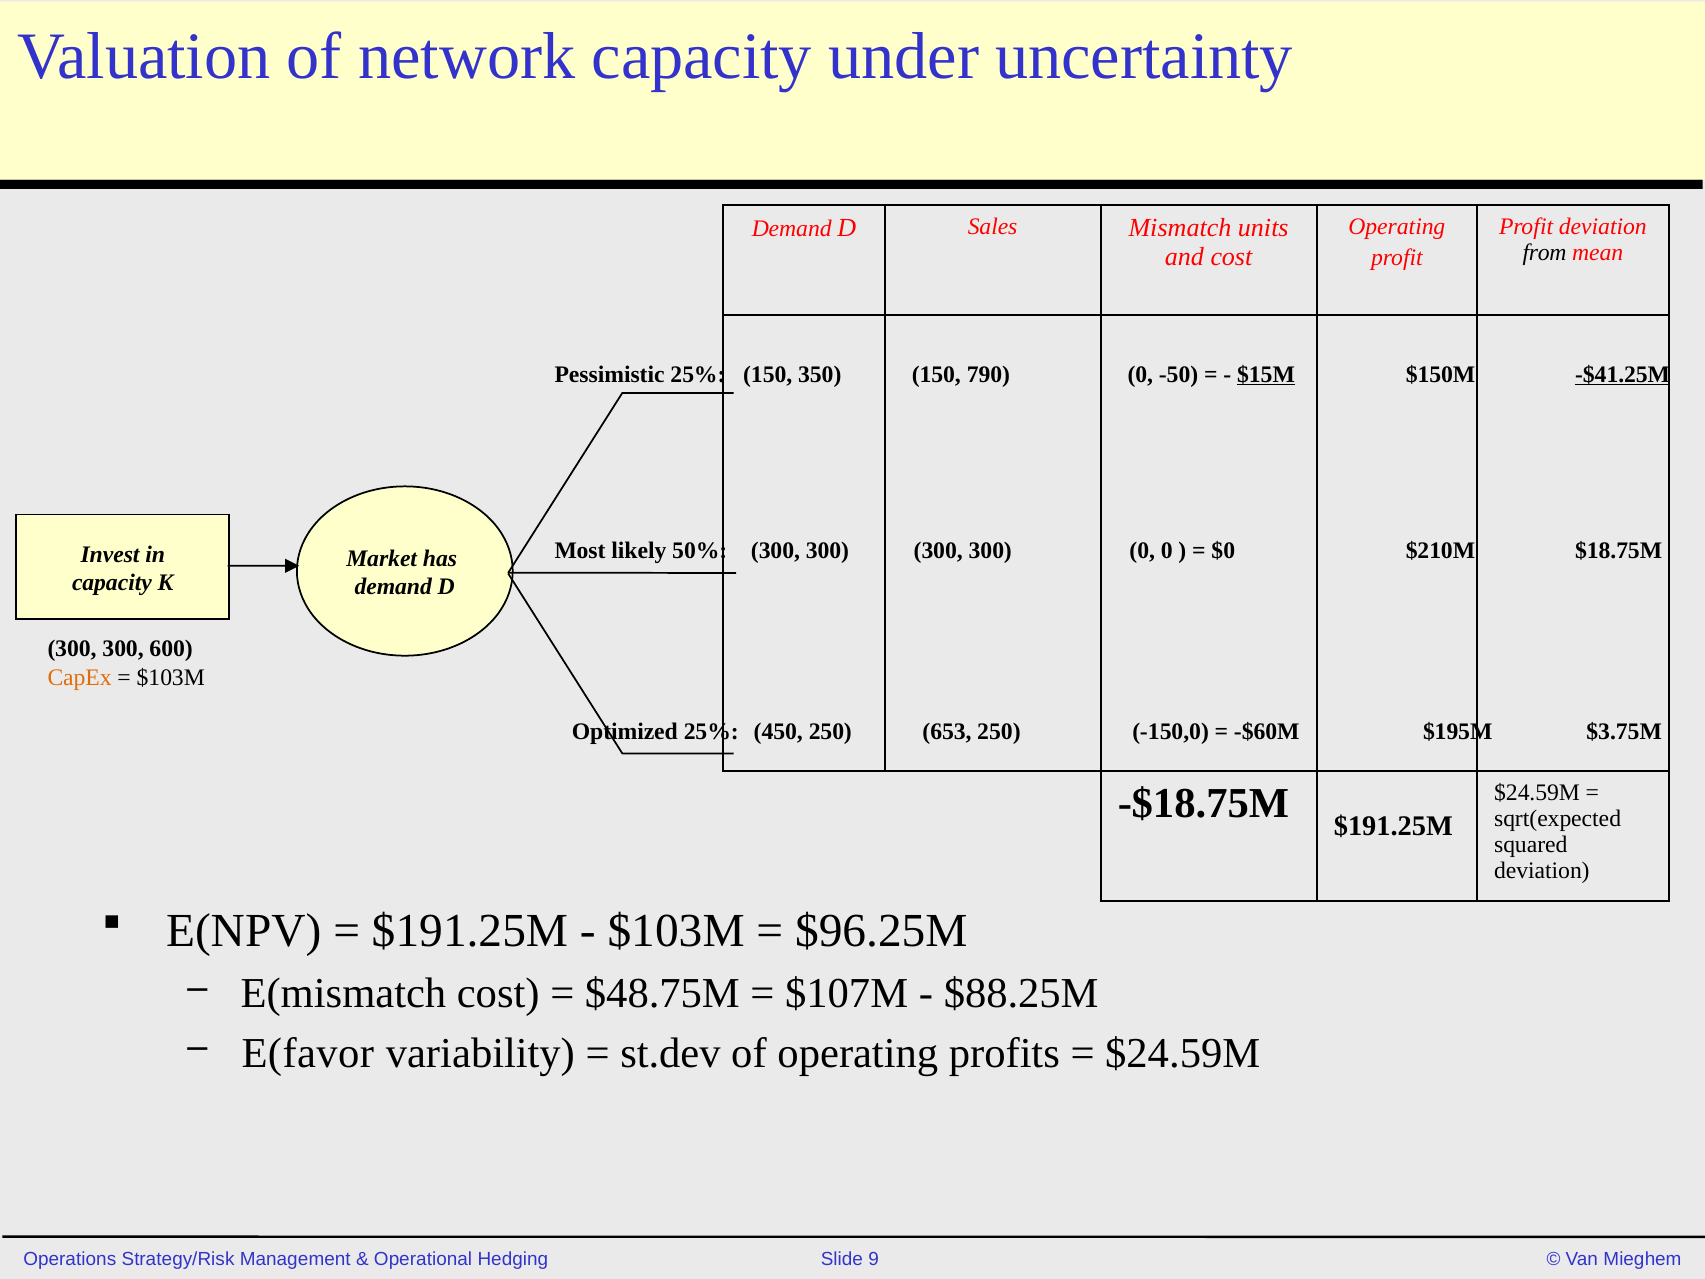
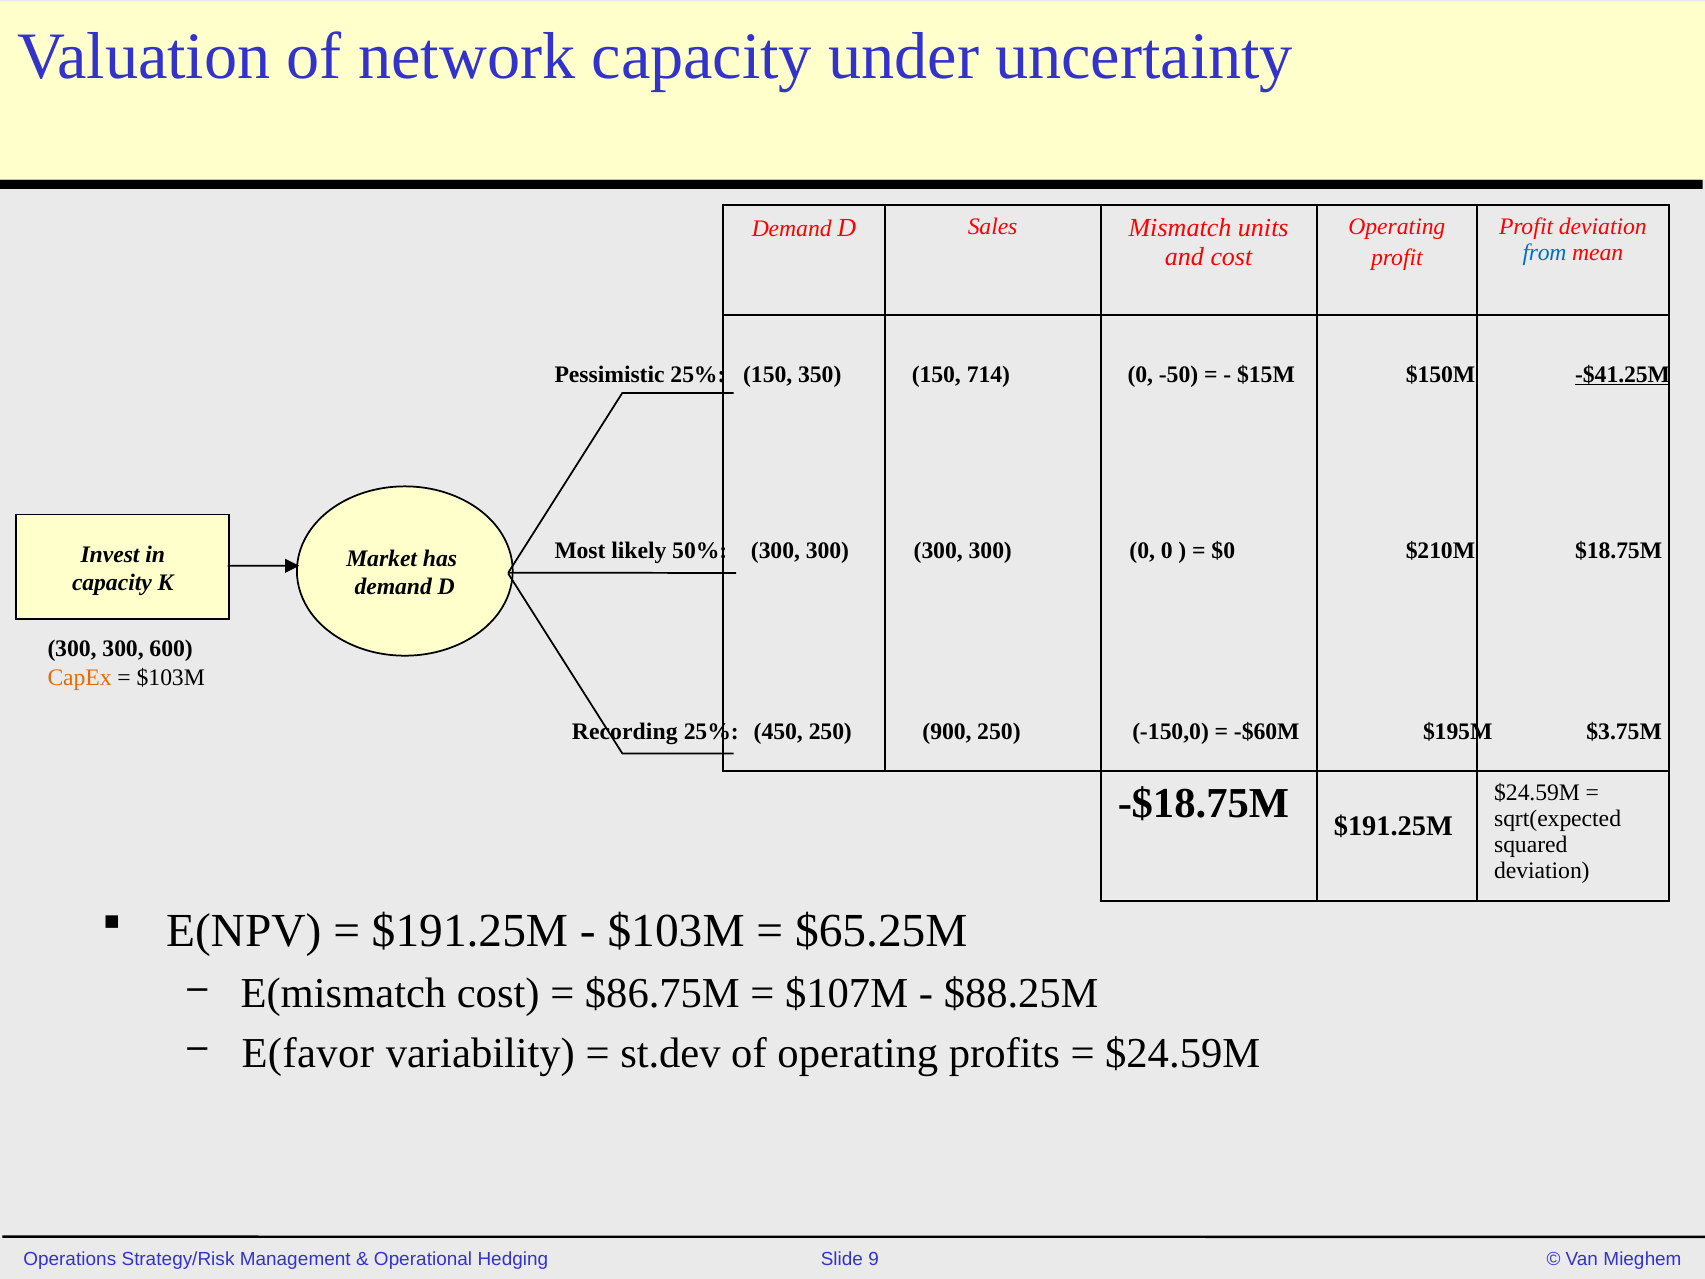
from colour: black -> blue
790: 790 -> 714
$15M underline: present -> none
Optimized: Optimized -> Recording
653: 653 -> 900
$96.25M: $96.25M -> $65.25M
$48.75M: $48.75M -> $86.75M
